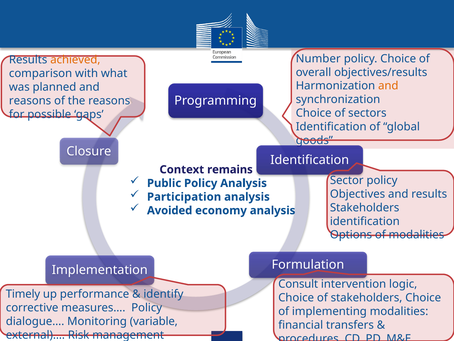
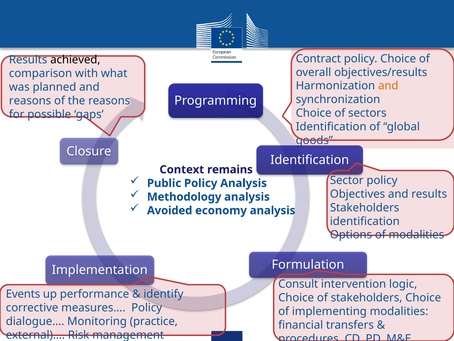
Number: Number -> Contract
achieved colour: orange -> black
Participation: Participation -> Methodology
Timely: Timely -> Events
variable: variable -> practice
